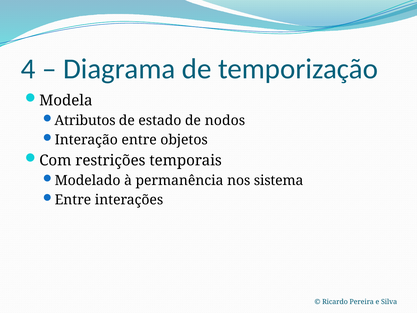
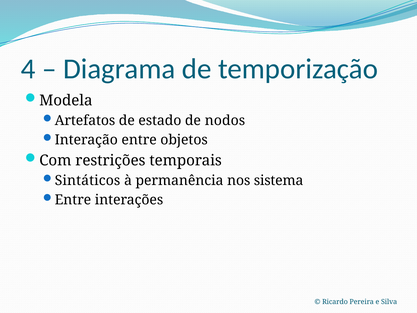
Atributos: Atributos -> Artefatos
Modelado: Modelado -> Sintáticos
